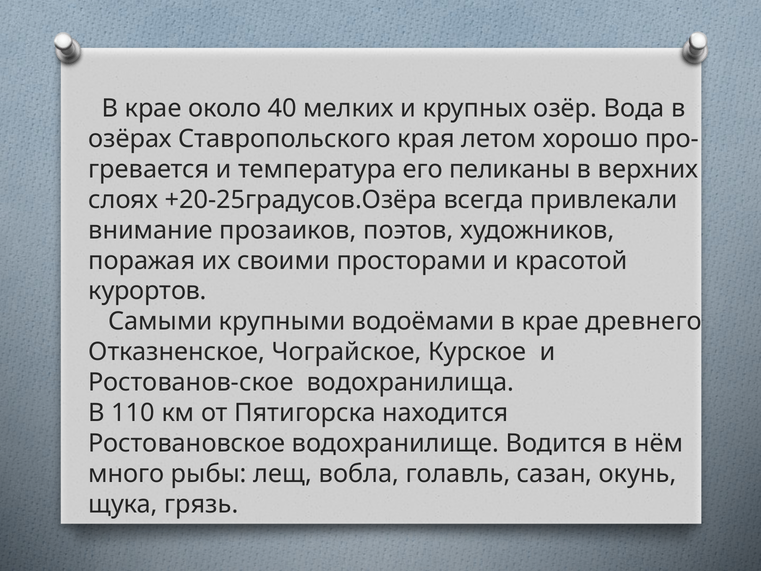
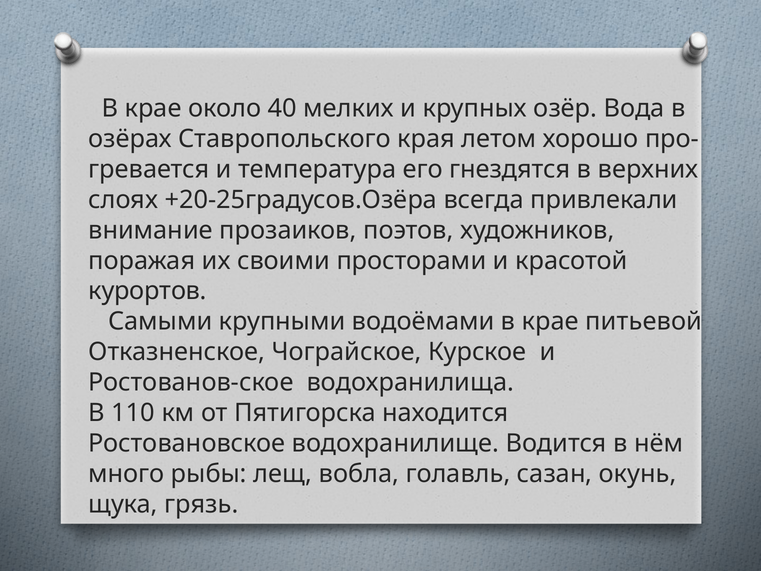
пеликаны: пеликаны -> гнездятся
древнего: древнего -> питьевой
